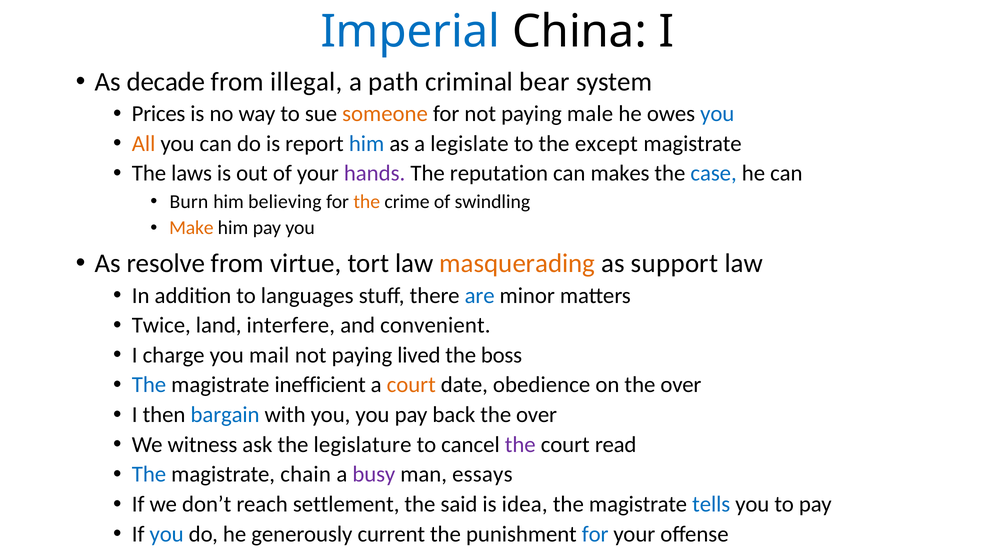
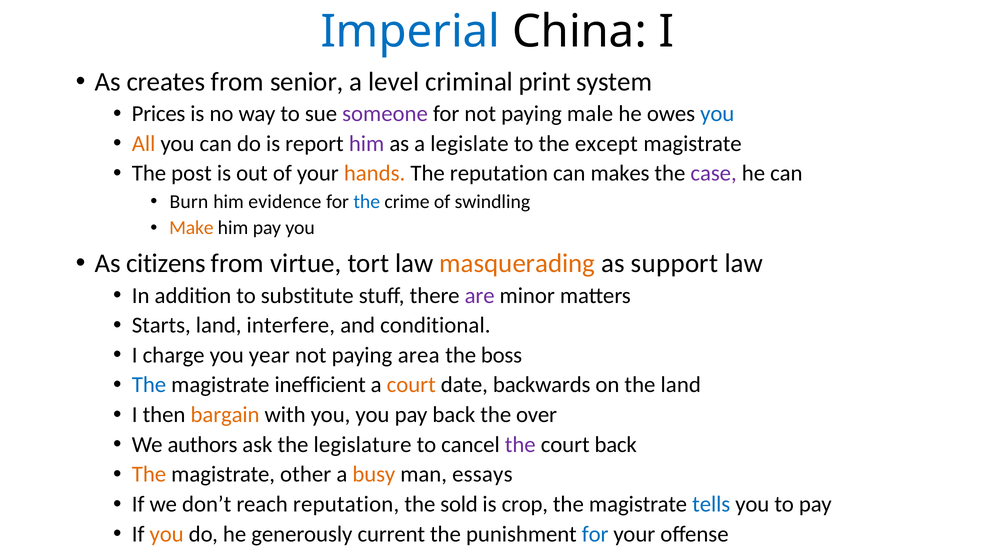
decade: decade -> creates
illegal: illegal -> senior
path: path -> level
bear: bear -> print
someone colour: orange -> purple
him at (367, 143) colour: blue -> purple
laws: laws -> post
hands colour: purple -> orange
case colour: blue -> purple
believing: believing -> evidence
the at (367, 201) colour: orange -> blue
resolve: resolve -> citizens
languages: languages -> substitute
are colour: blue -> purple
Twice: Twice -> Starts
convenient: convenient -> conditional
mail: mail -> year
lived: lived -> area
obedience: obedience -> backwards
on the over: over -> land
bargain colour: blue -> orange
witness: witness -> authors
court read: read -> back
The at (149, 474) colour: blue -> orange
chain: chain -> other
busy colour: purple -> orange
reach settlement: settlement -> reputation
said: said -> sold
idea: idea -> crop
you at (167, 534) colour: blue -> orange
